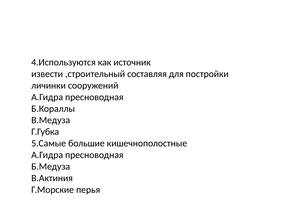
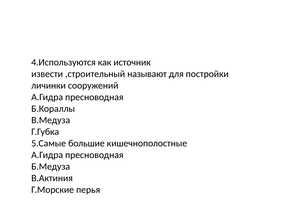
составляя: составляя -> называют
